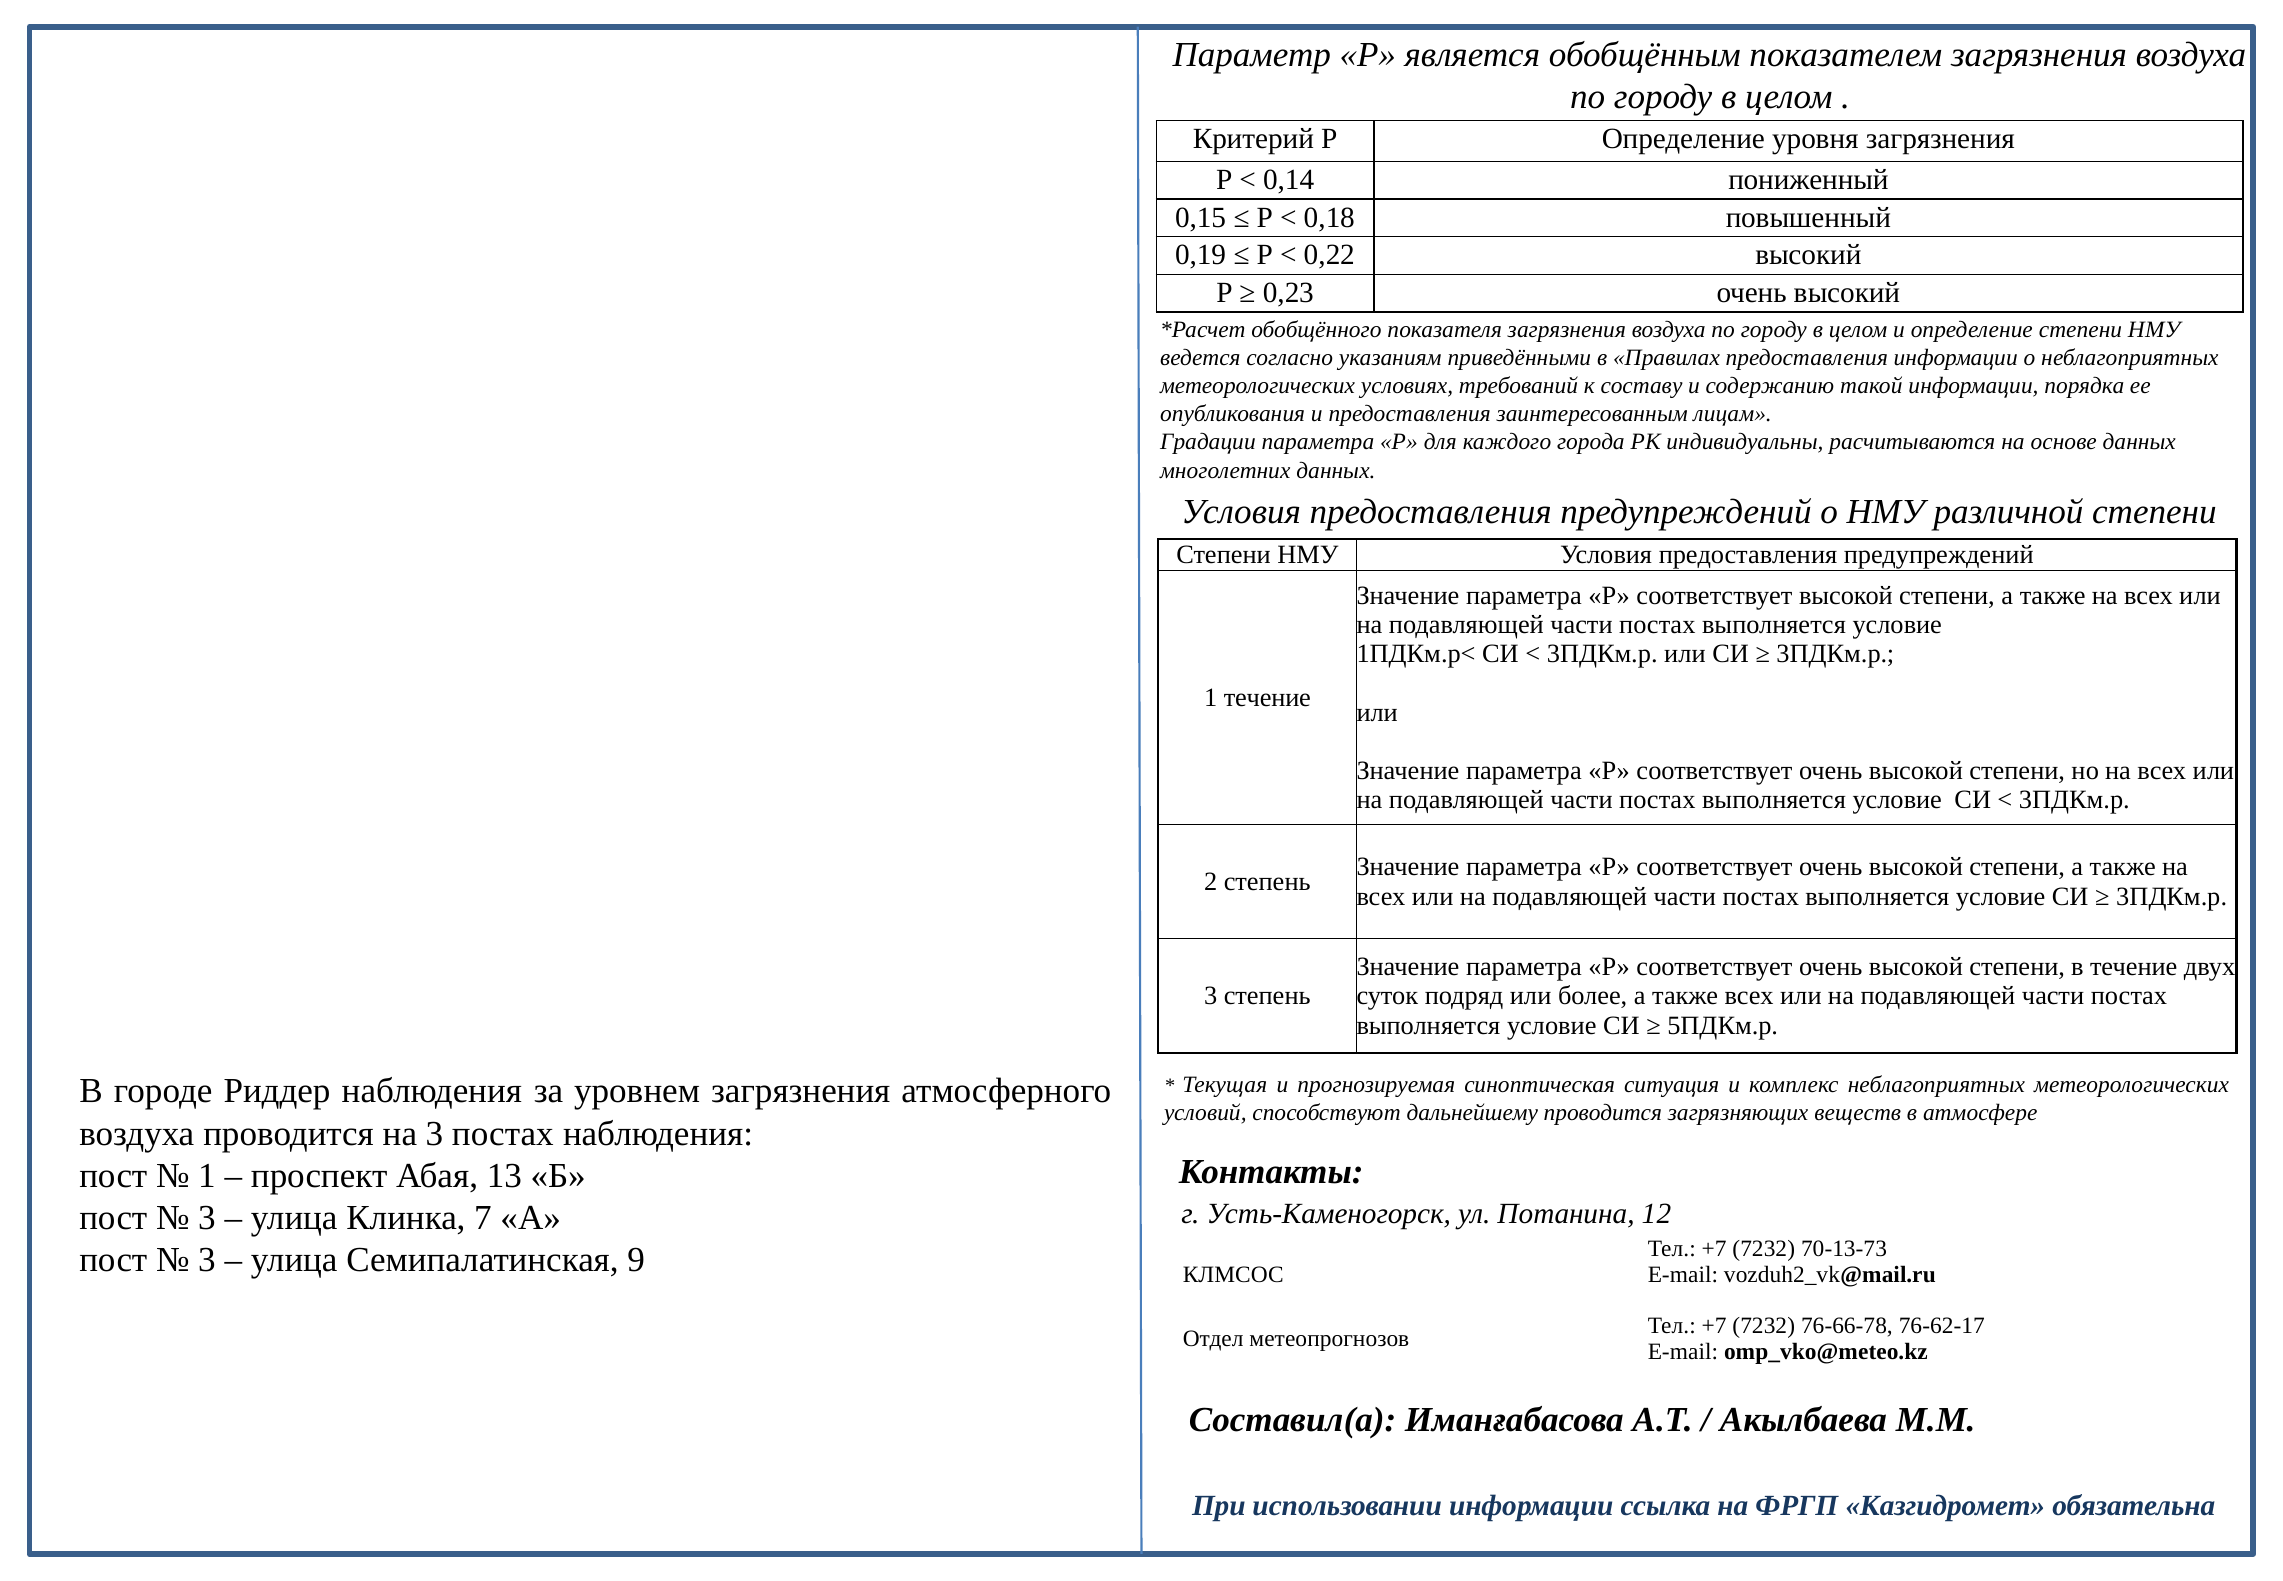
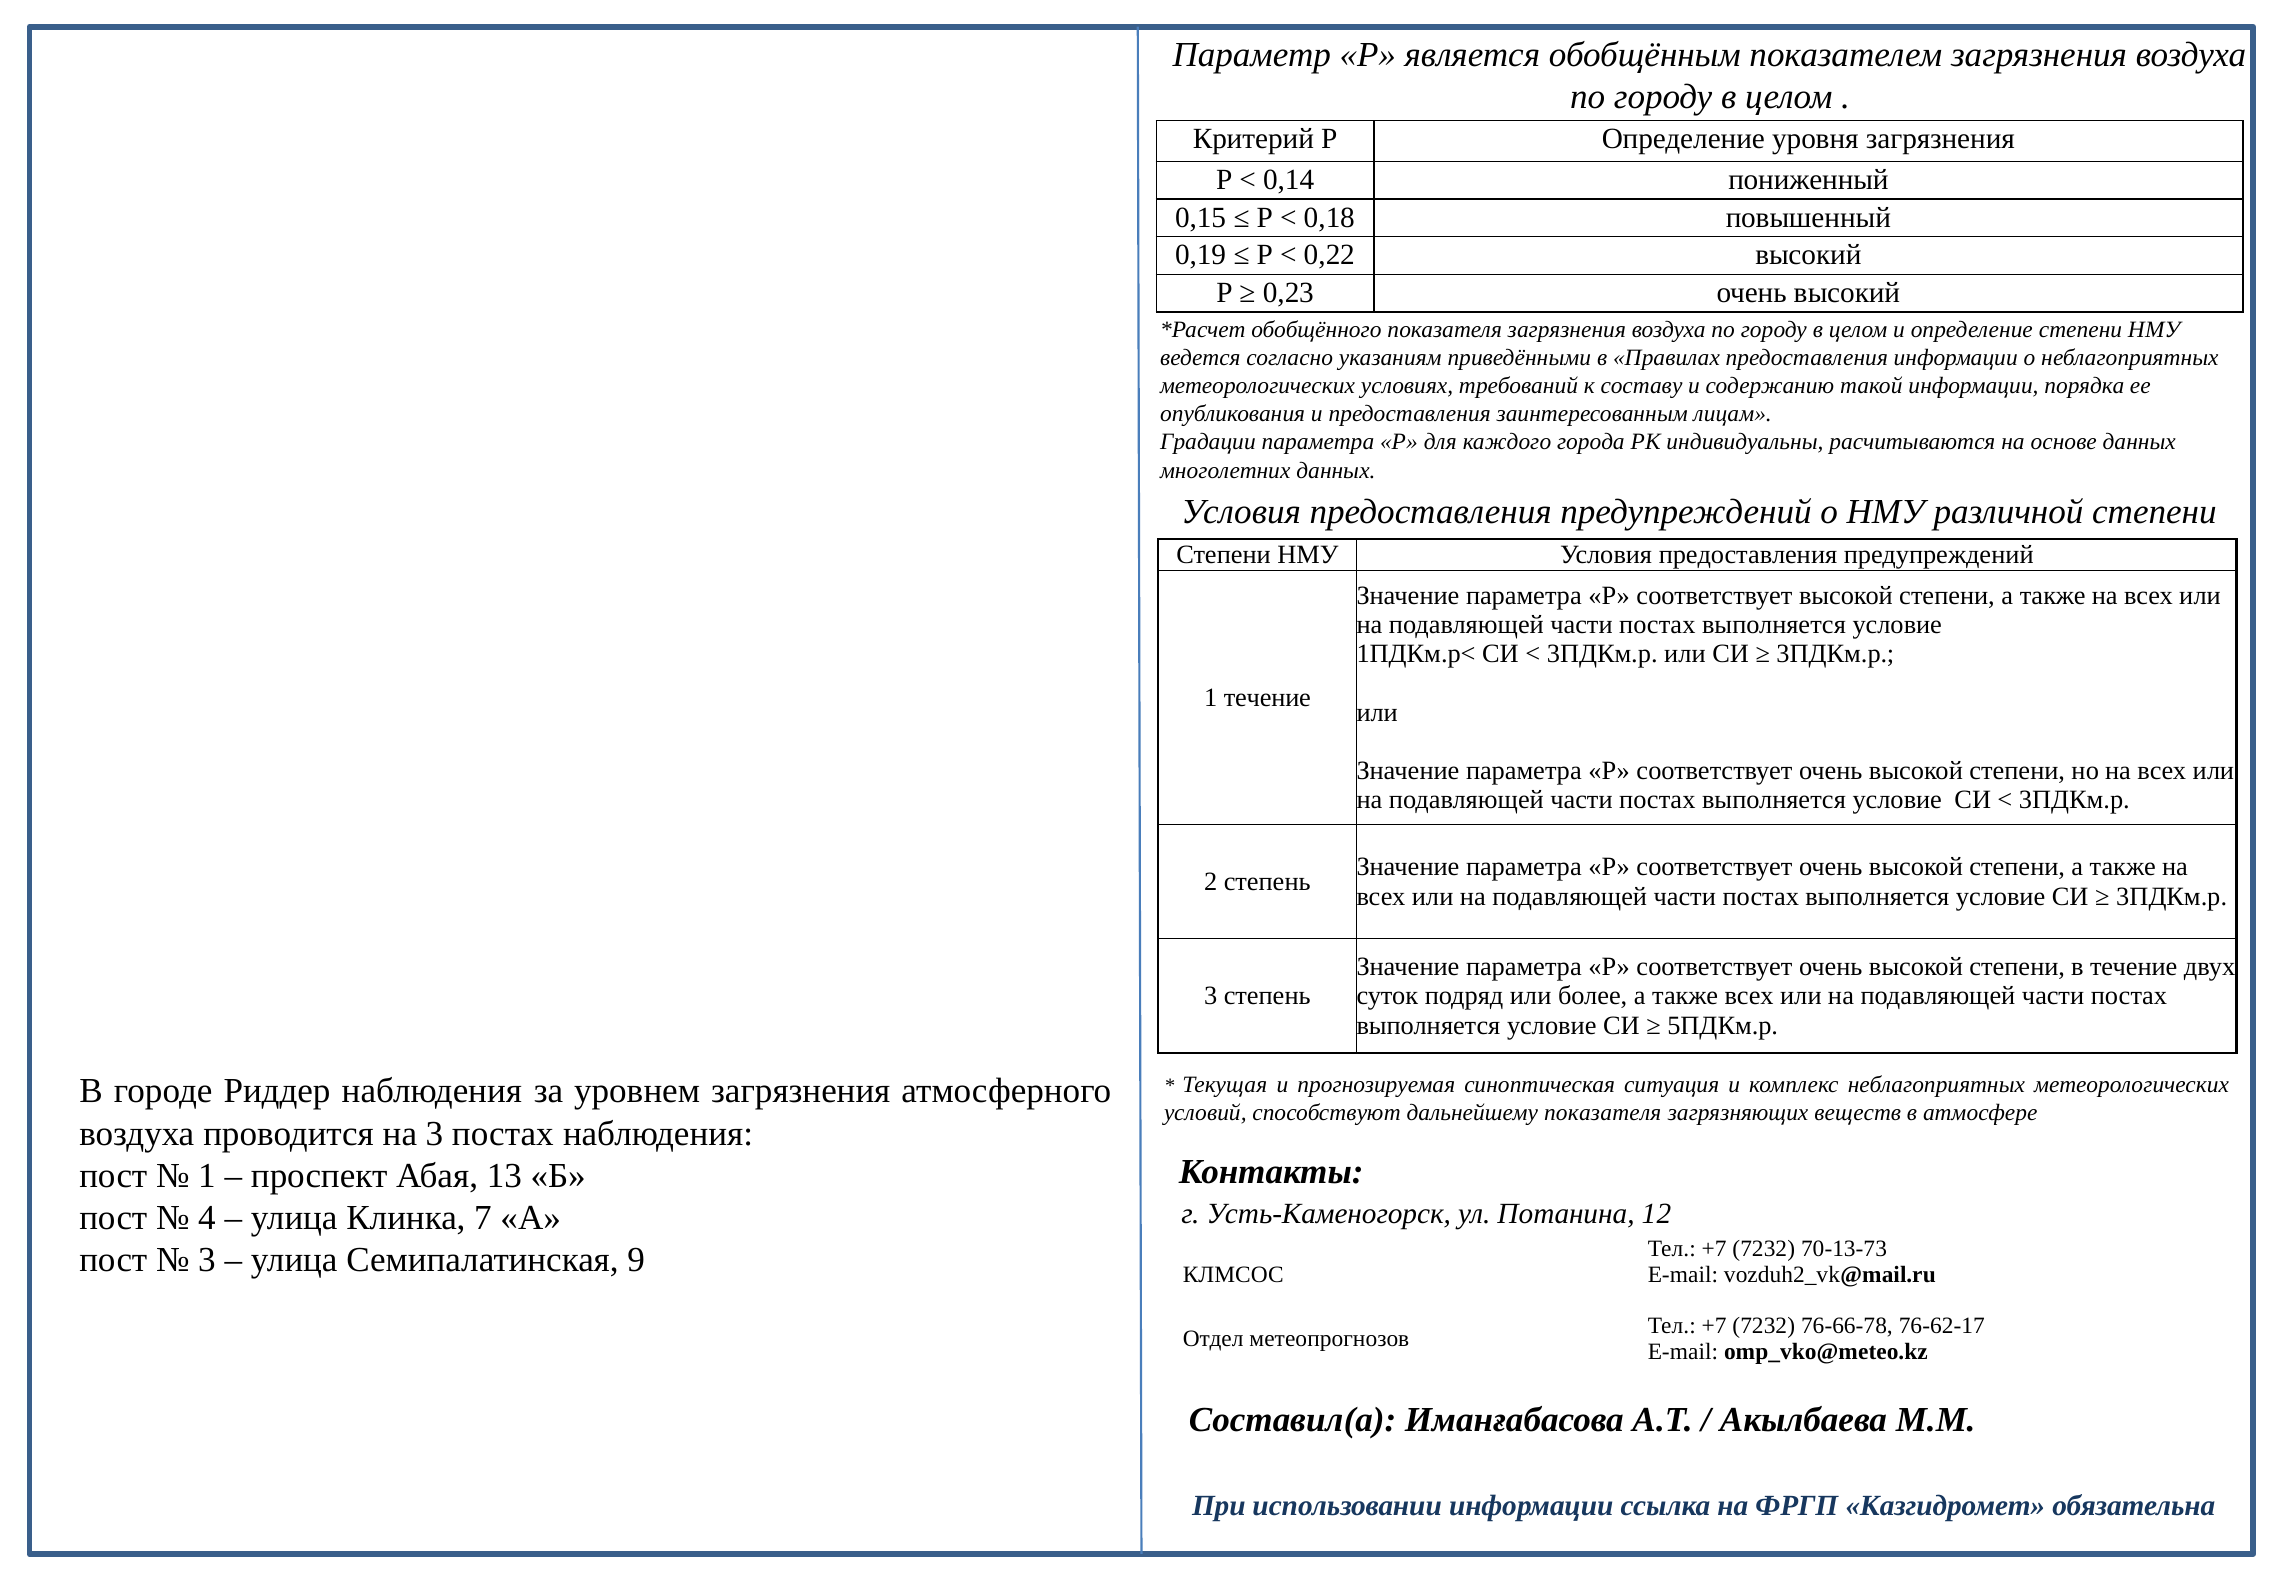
дальнейшему проводится: проводится -> показателя
3 at (207, 1217): 3 -> 4
